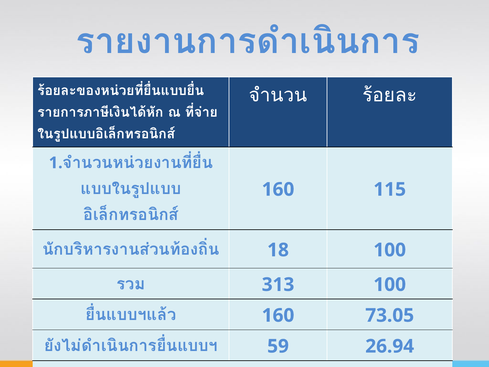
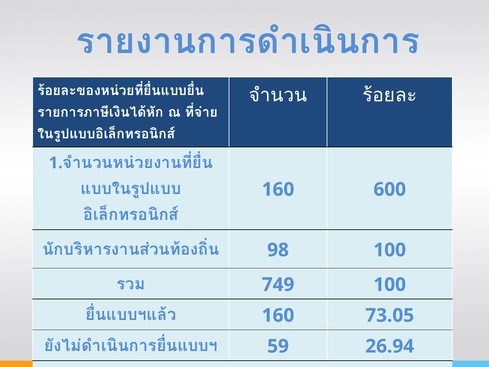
115: 115 -> 600
18: 18 -> 98
313: 313 -> 749
